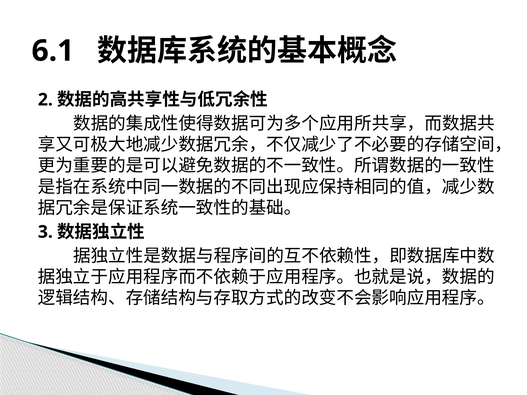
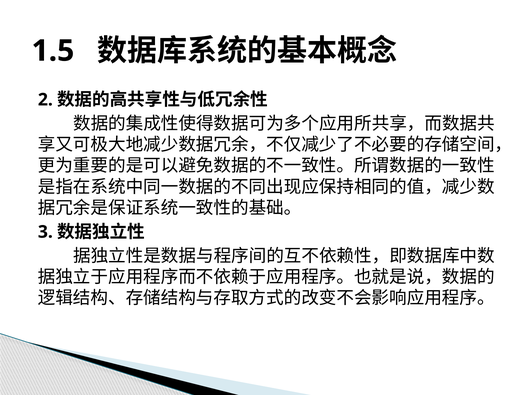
6.1: 6.1 -> 1.5
